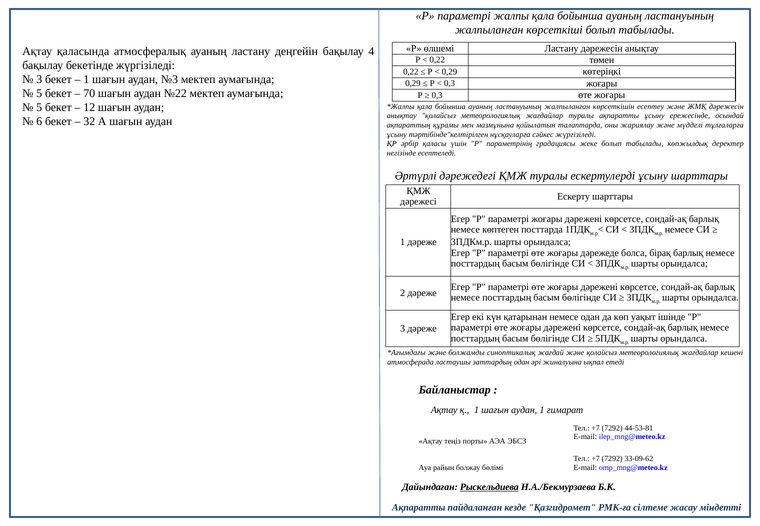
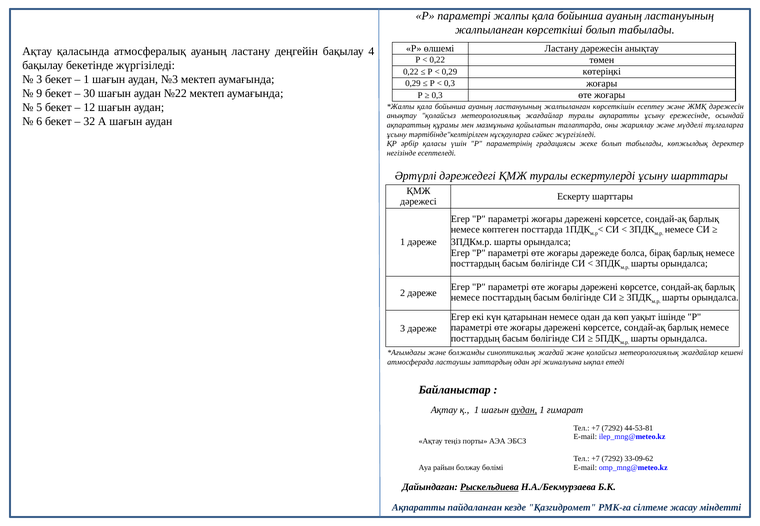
5 at (39, 94): 5 -> 9
70: 70 -> 30
аудан at (524, 410) underline: none -> present
